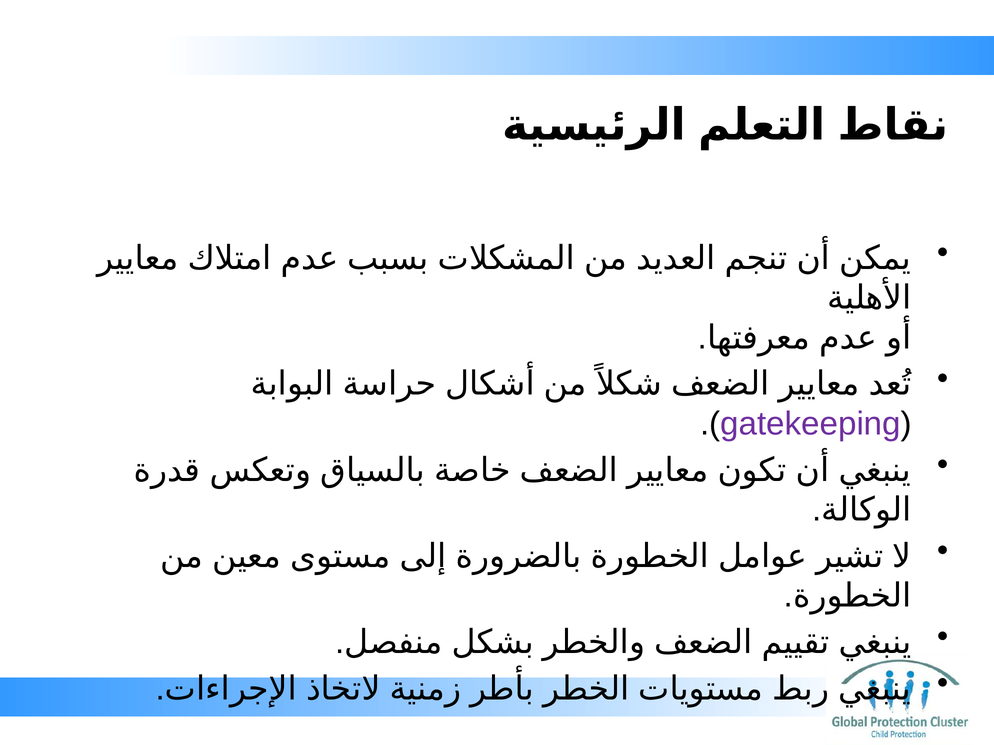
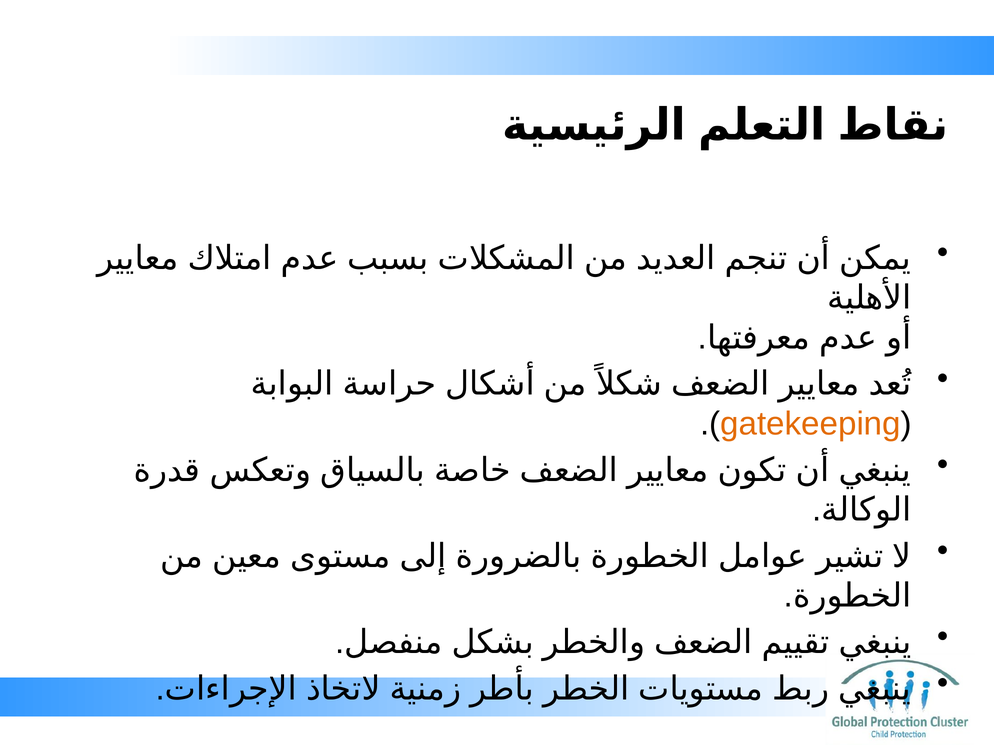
gatekeeping colour: purple -> orange
